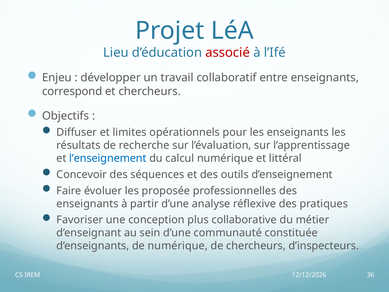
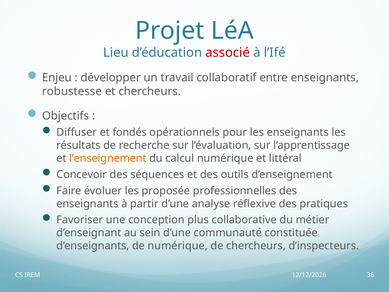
correspond: correspond -> robustesse
limites: limites -> fondés
l’enseignement colour: blue -> orange
